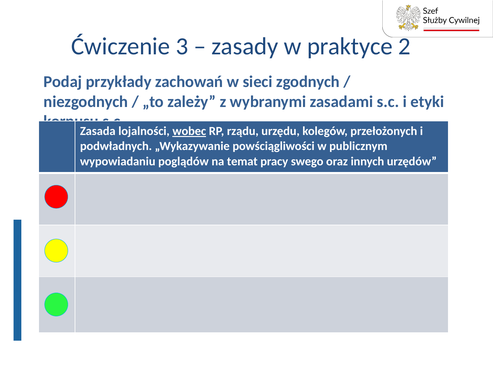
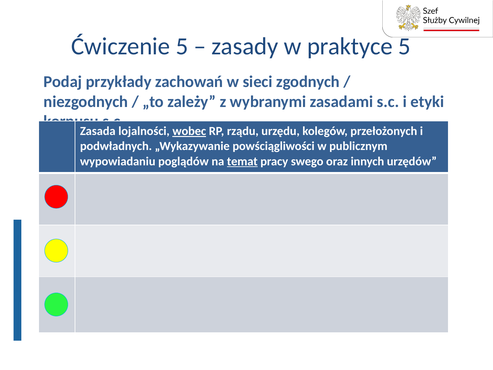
Ćwiczenie 3: 3 -> 5
praktyce 2: 2 -> 5
temat underline: none -> present
